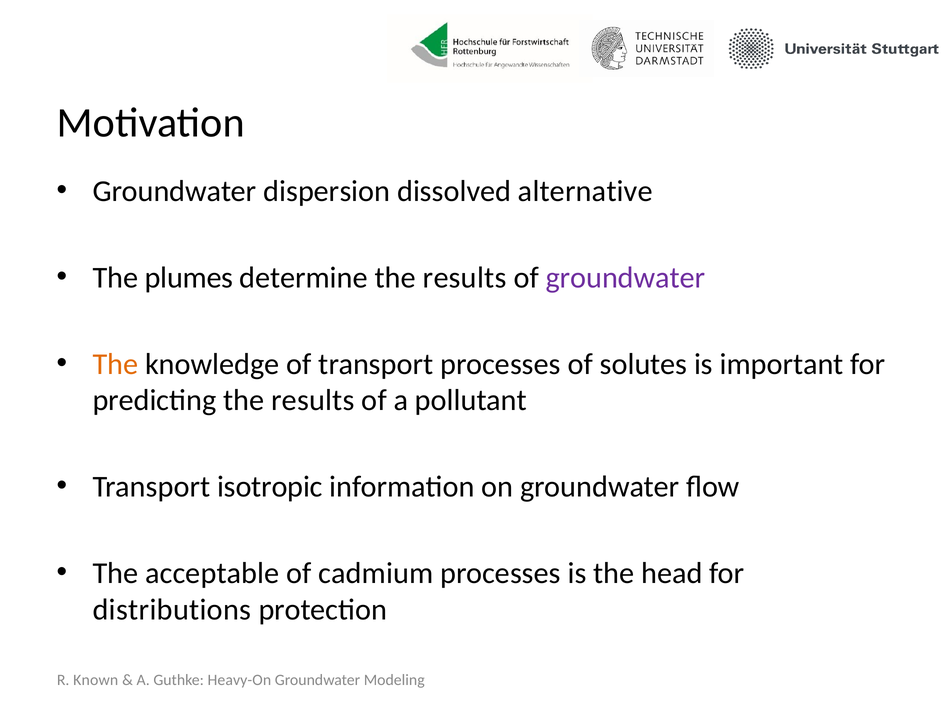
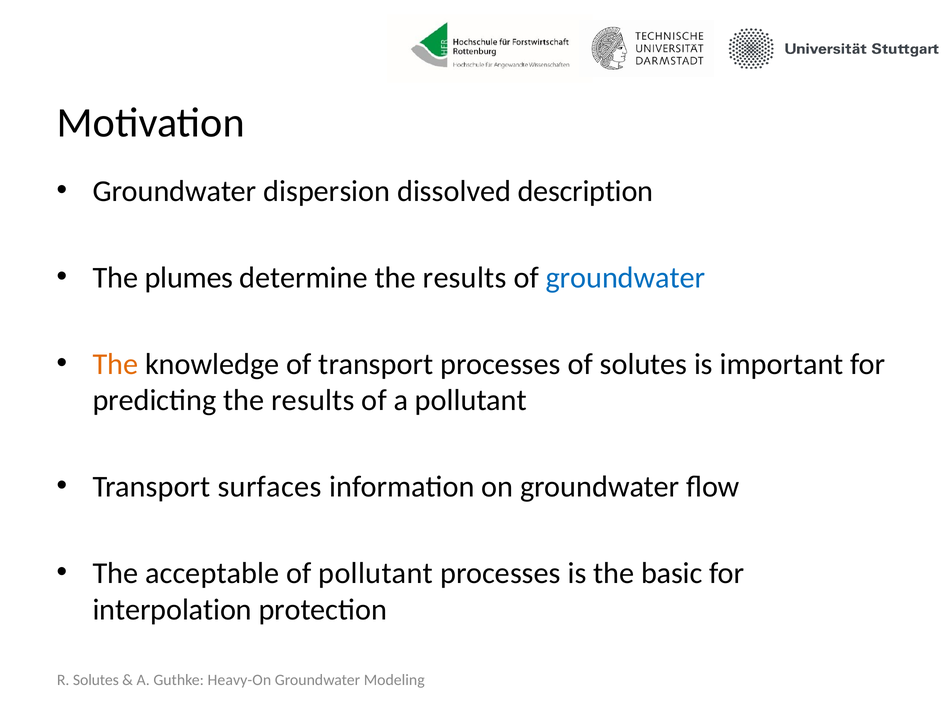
alternative: alternative -> description
groundwater at (625, 278) colour: purple -> blue
isotropic: isotropic -> surfaces
of cadmium: cadmium -> pollutant
head: head -> basic
distributions: distributions -> interpolation
R Known: Known -> Solutes
